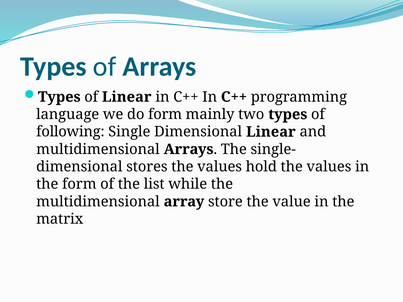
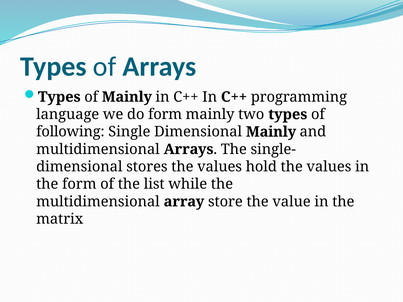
of Linear: Linear -> Mainly
Dimensional Linear: Linear -> Mainly
